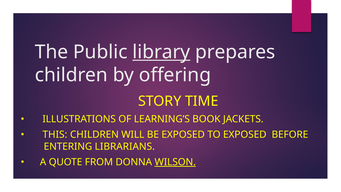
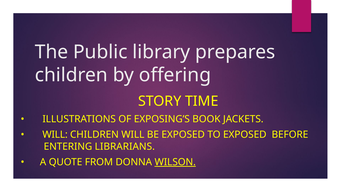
library underline: present -> none
LEARNING’S: LEARNING’S -> EXPOSING’S
THIS at (55, 134): THIS -> WILL
